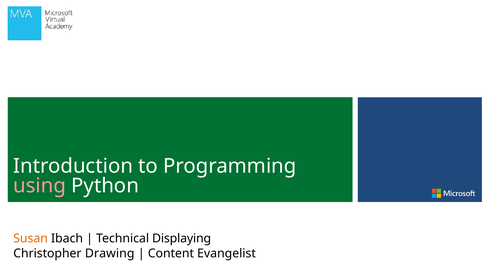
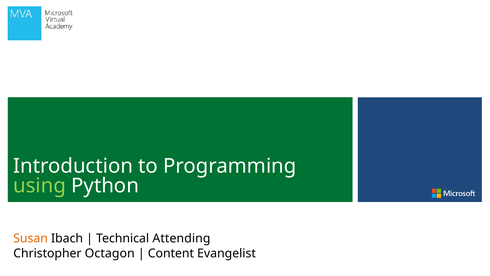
using colour: pink -> light green
Displaying: Displaying -> Attending
Drawing: Drawing -> Octagon
